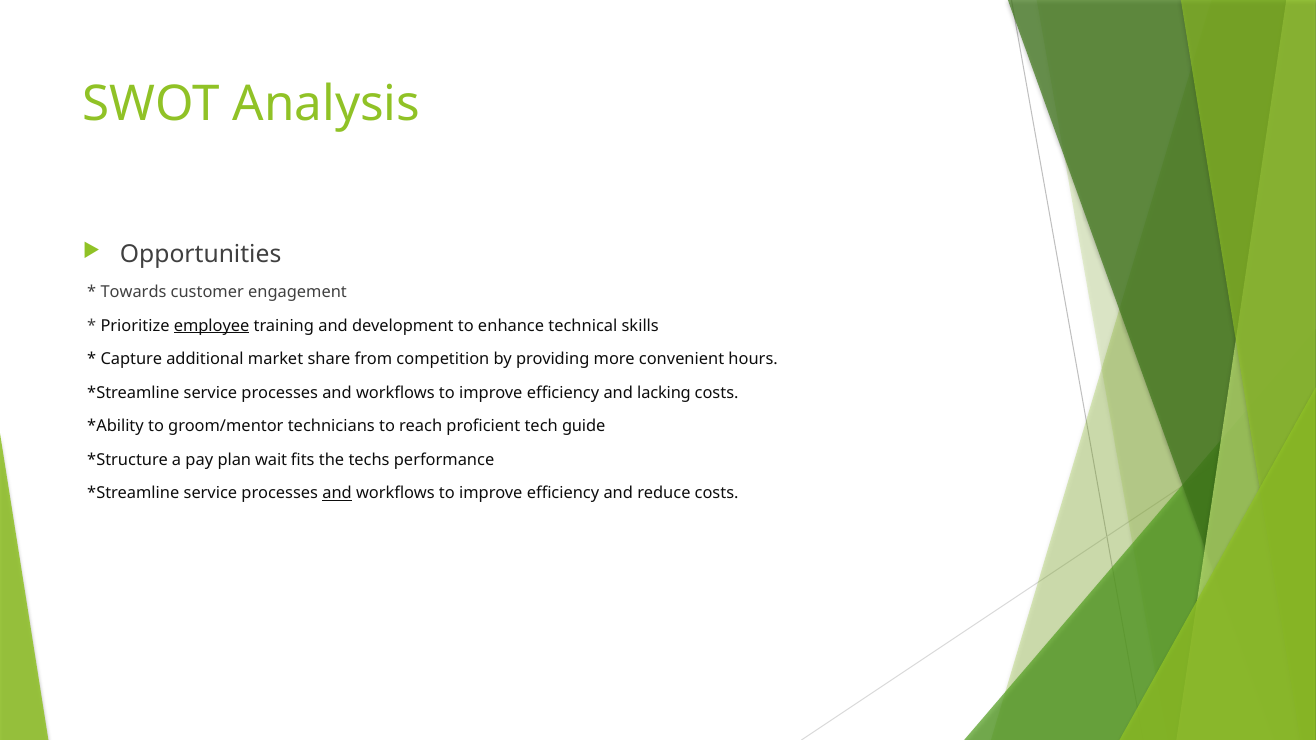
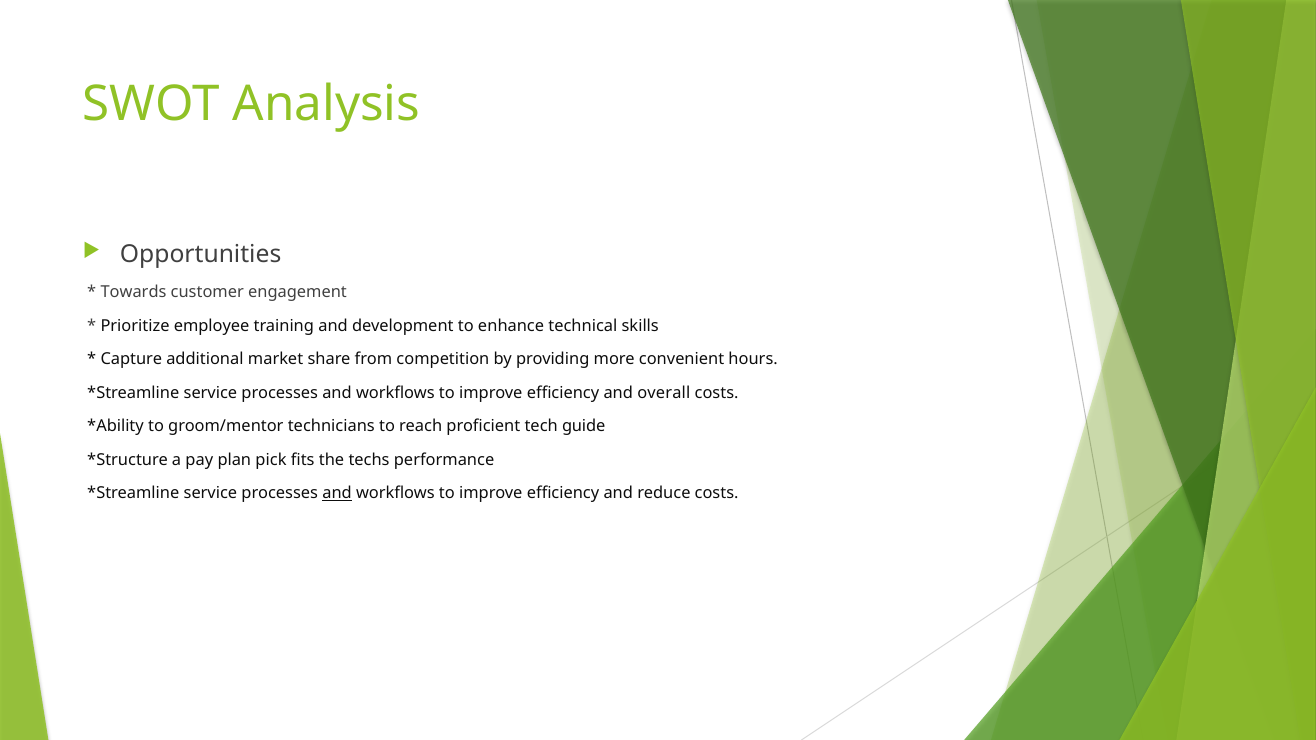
employee underline: present -> none
lacking: lacking -> overall
wait: wait -> pick
